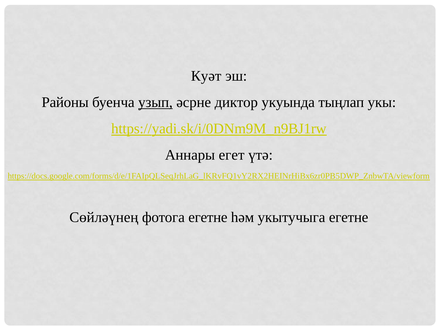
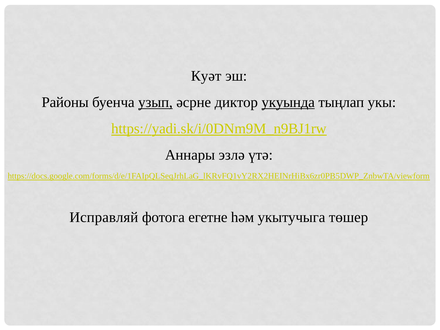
укуында underline: none -> present
егет: егет -> эзлә
Сөйләүнең: Сөйләүнең -> Исправляй
укытучыга егетне: егетне -> төшер
